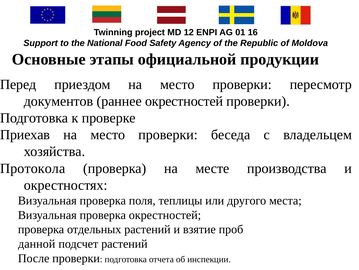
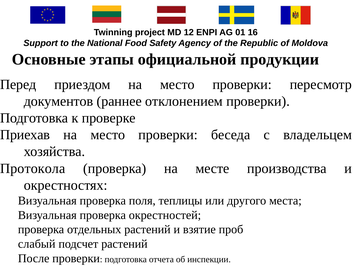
раннее окрестностей: окрестностей -> отклонением
данной: данной -> слабый
